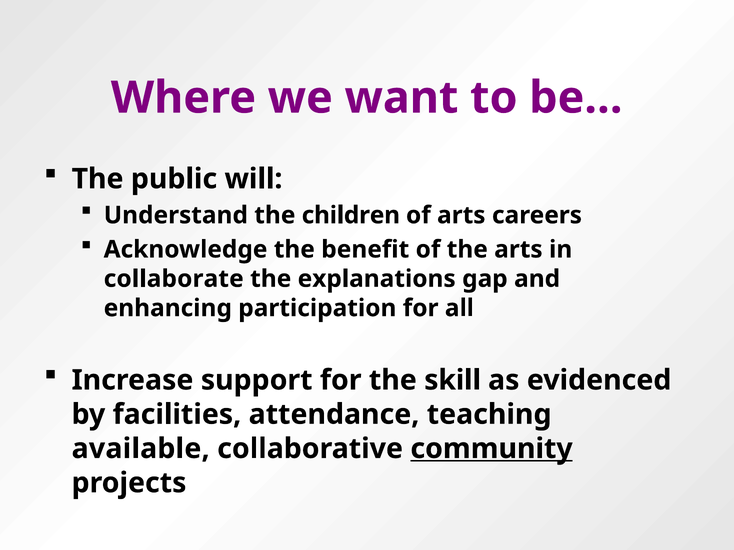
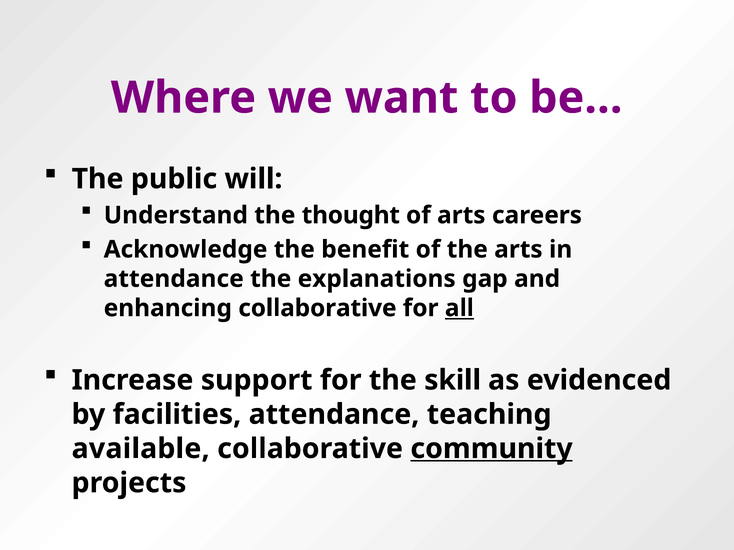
children: children -> thought
collaborate at (174, 279): collaborate -> attendance
enhancing participation: participation -> collaborative
all underline: none -> present
